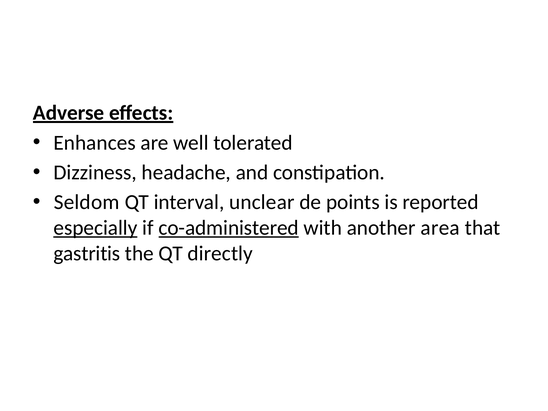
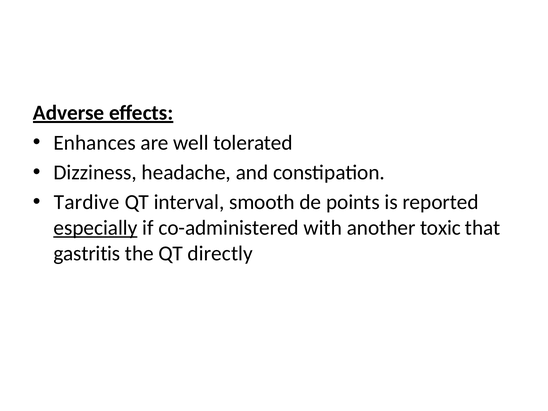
Seldom: Seldom -> Tardive
unclear: unclear -> smooth
co-administered underline: present -> none
area: area -> toxic
